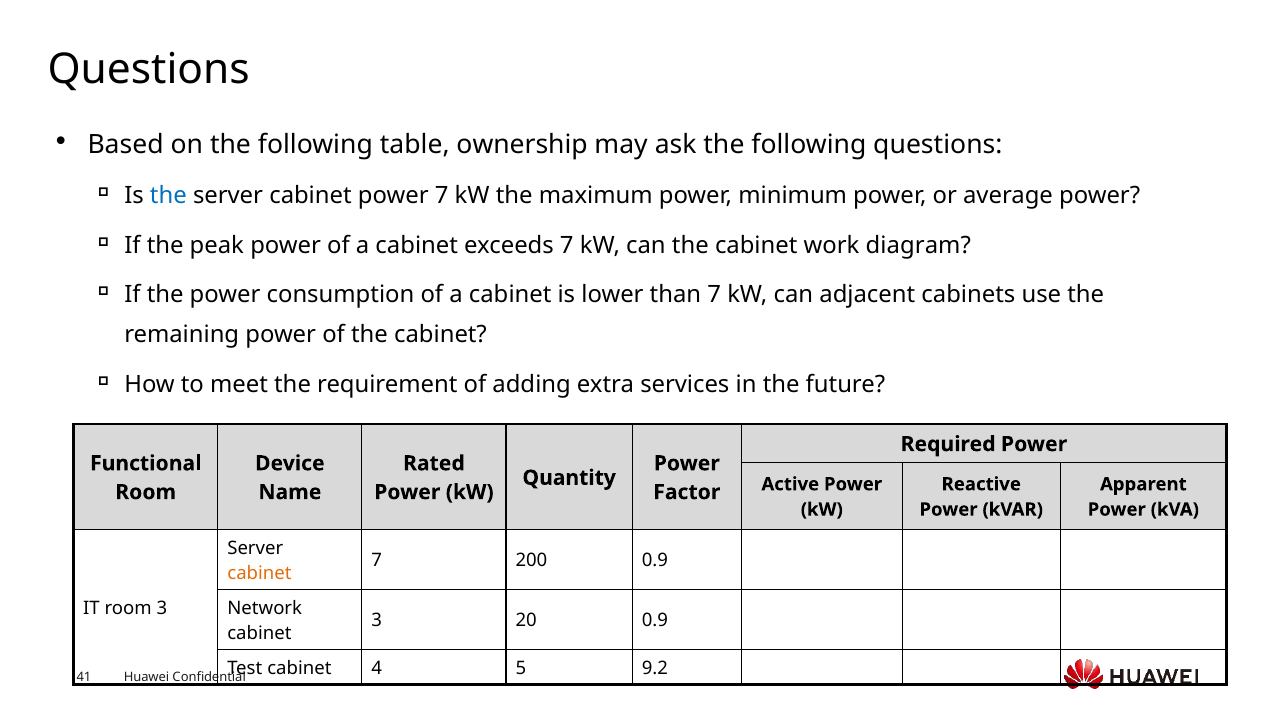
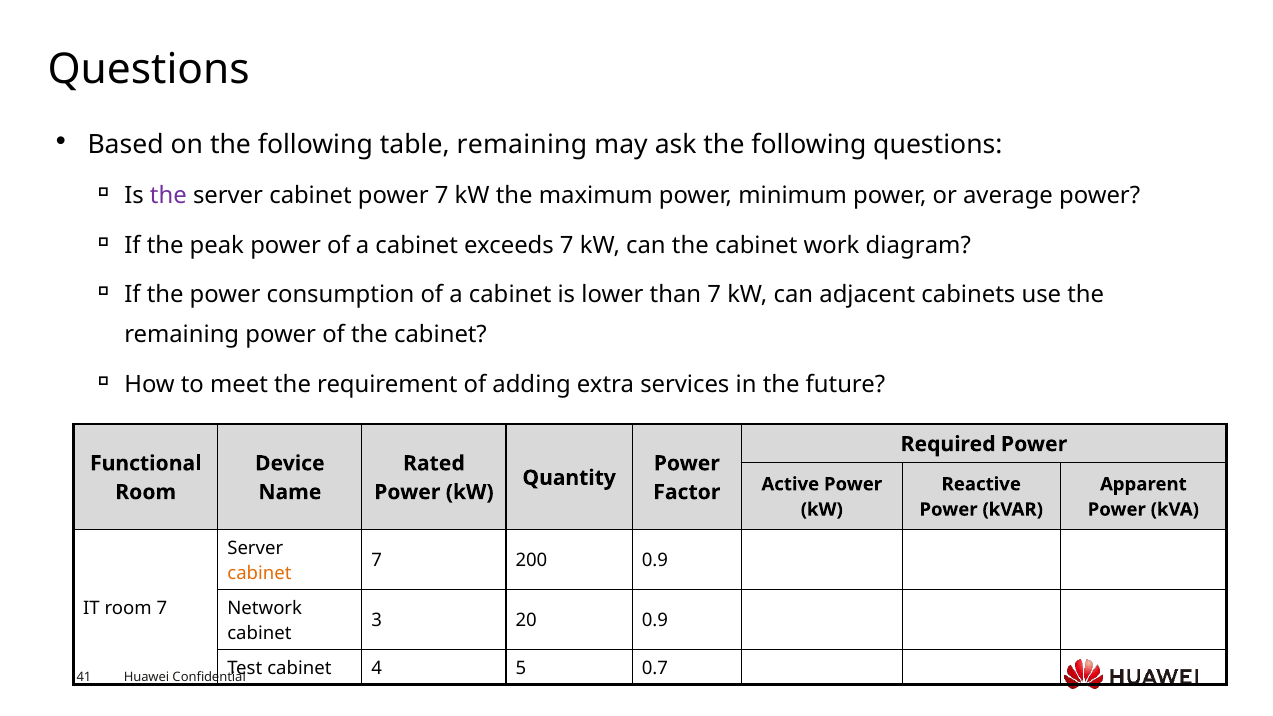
table ownership: ownership -> remaining
the at (168, 196) colour: blue -> purple
room 3: 3 -> 7
9.2: 9.2 -> 0.7
